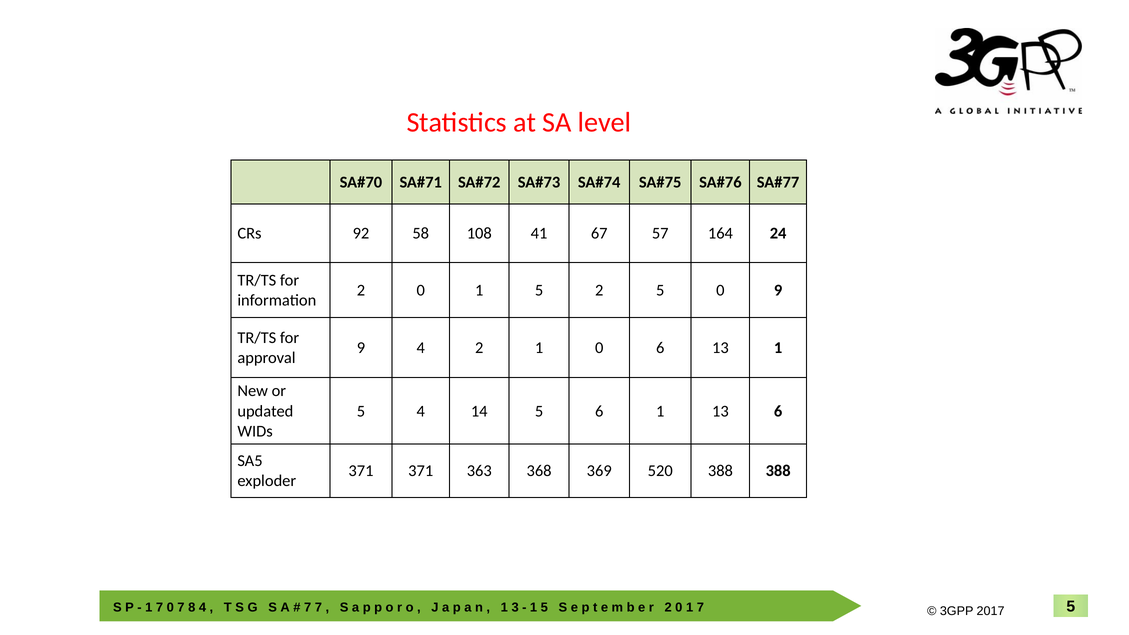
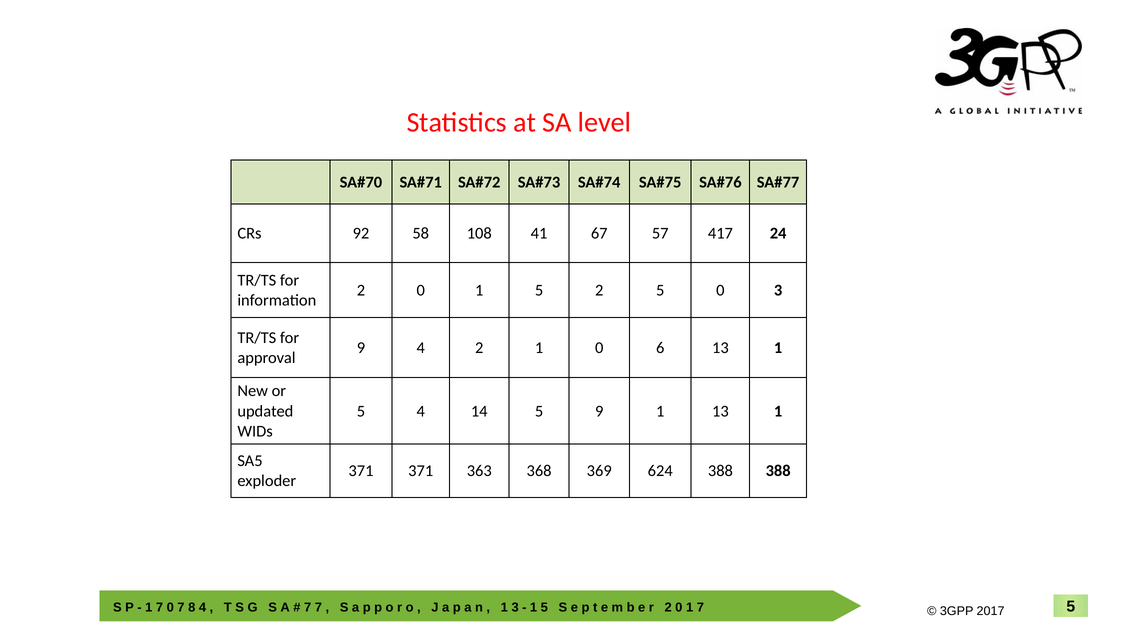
164: 164 -> 417
0 9: 9 -> 3
5 6: 6 -> 9
1 13 6: 6 -> 1
520: 520 -> 624
